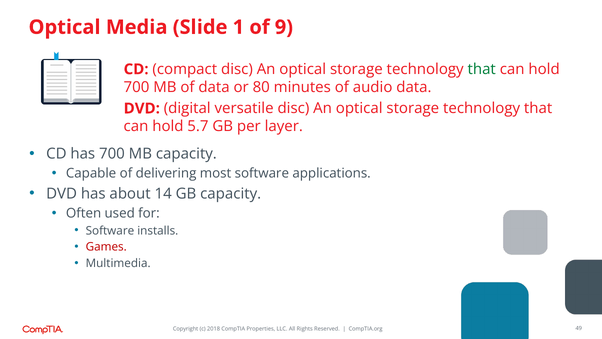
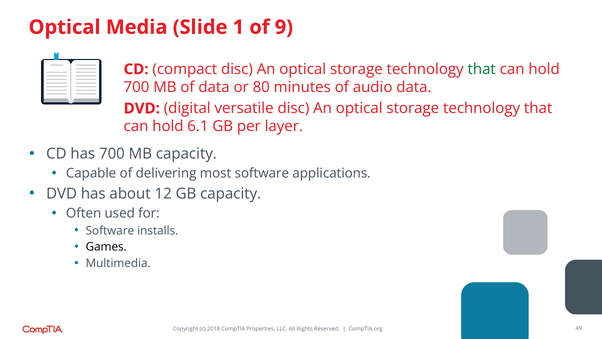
5.7: 5.7 -> 6.1
14: 14 -> 12
Games colour: red -> black
